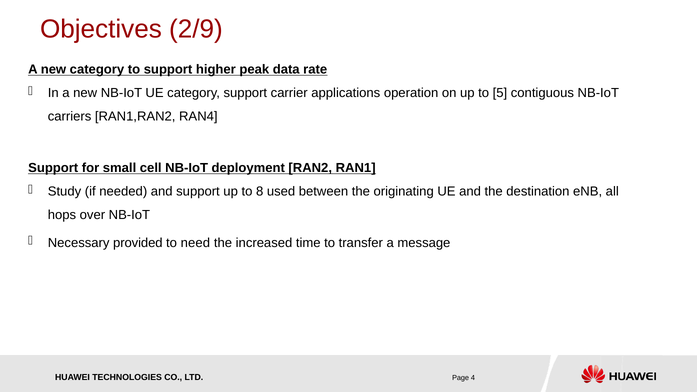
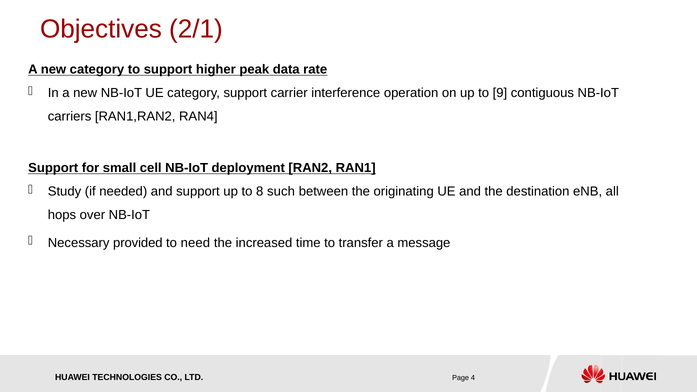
2/9: 2/9 -> 2/1
applications: applications -> interference
5: 5 -> 9
used: used -> such
